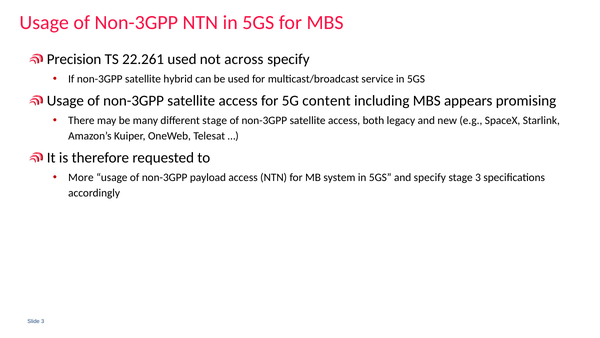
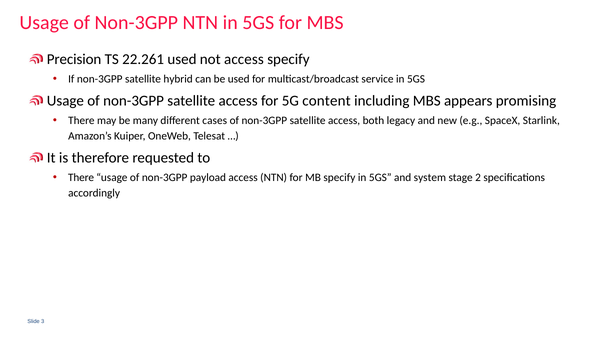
not across: across -> access
different stage: stage -> cases
More at (81, 177): More -> There
MB system: system -> specify
and specify: specify -> system
stage 3: 3 -> 2
